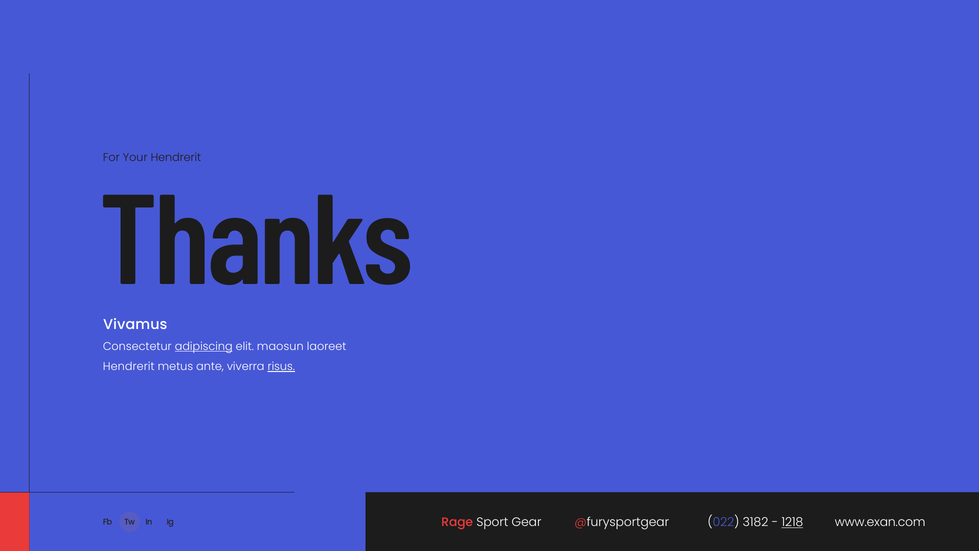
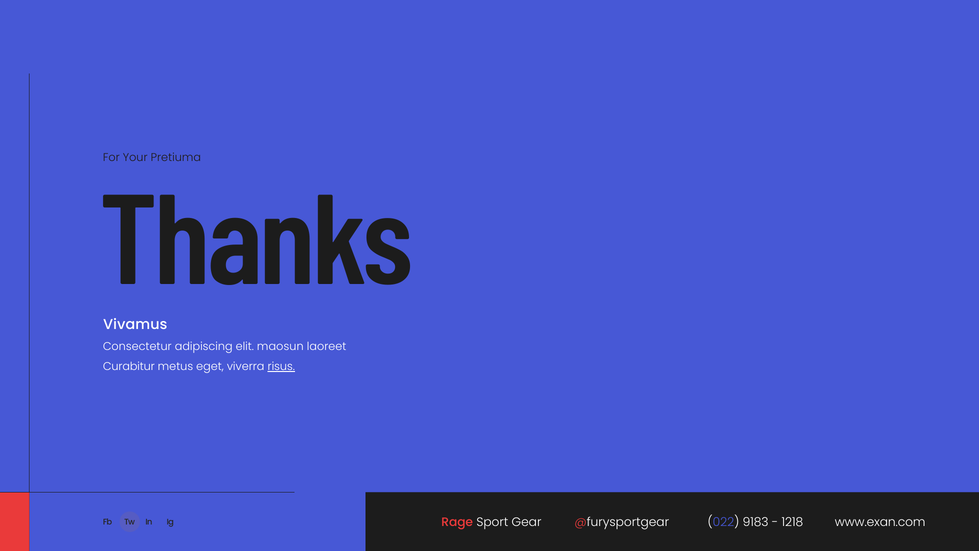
Your Hendrerit: Hendrerit -> Pretiuma
adipiscing underline: present -> none
Hendrerit at (129, 366): Hendrerit -> Curabitur
ante: ante -> eget
3182: 3182 -> 9183
1218 underline: present -> none
